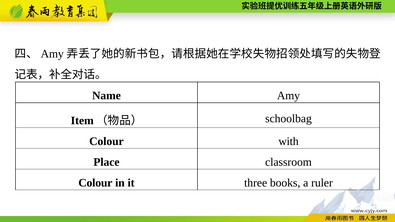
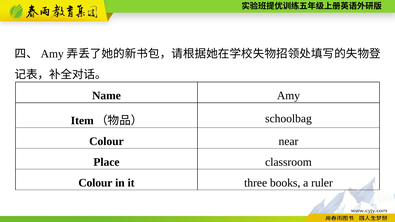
with: with -> near
